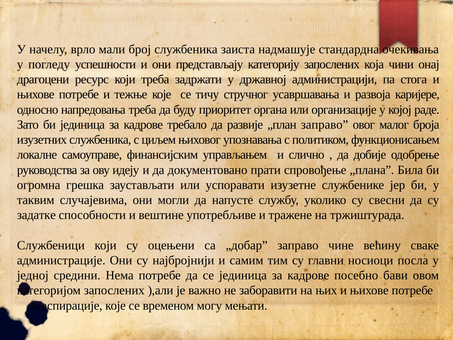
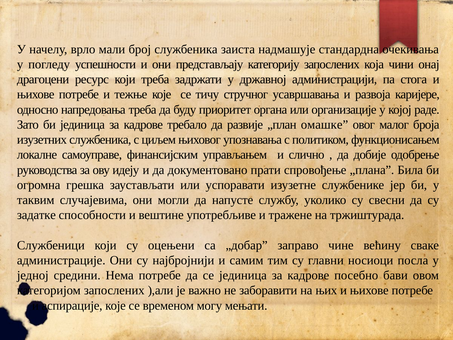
„план заправо: заправо -> омашке
